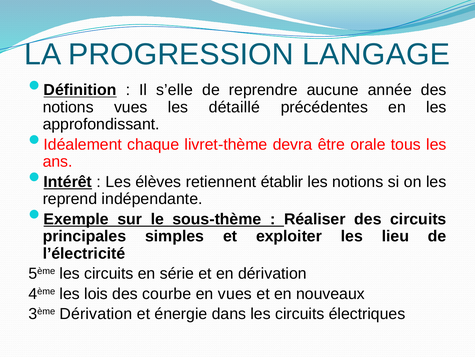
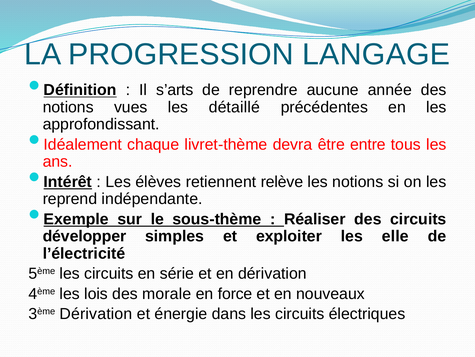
s’elle: s’elle -> s’arts
orale: orale -> entre
établir: établir -> relève
principales: principales -> développer
lieu: lieu -> elle
courbe: courbe -> morale
en vues: vues -> force
